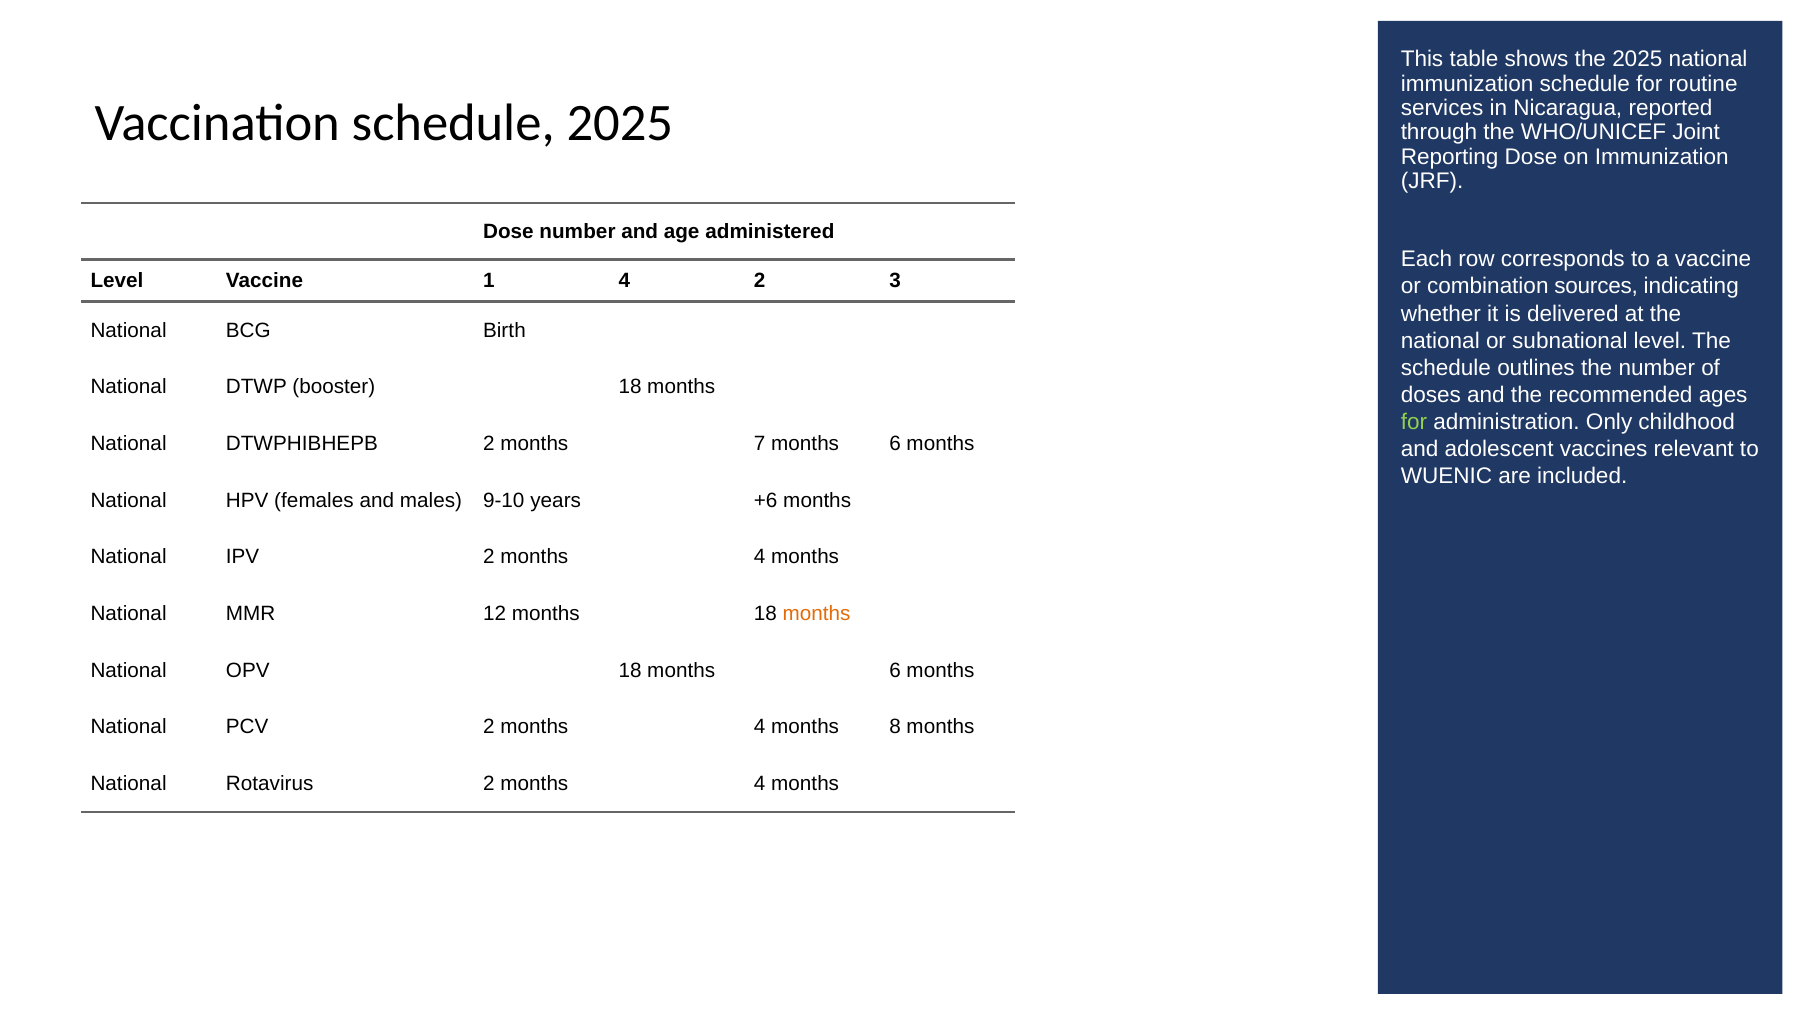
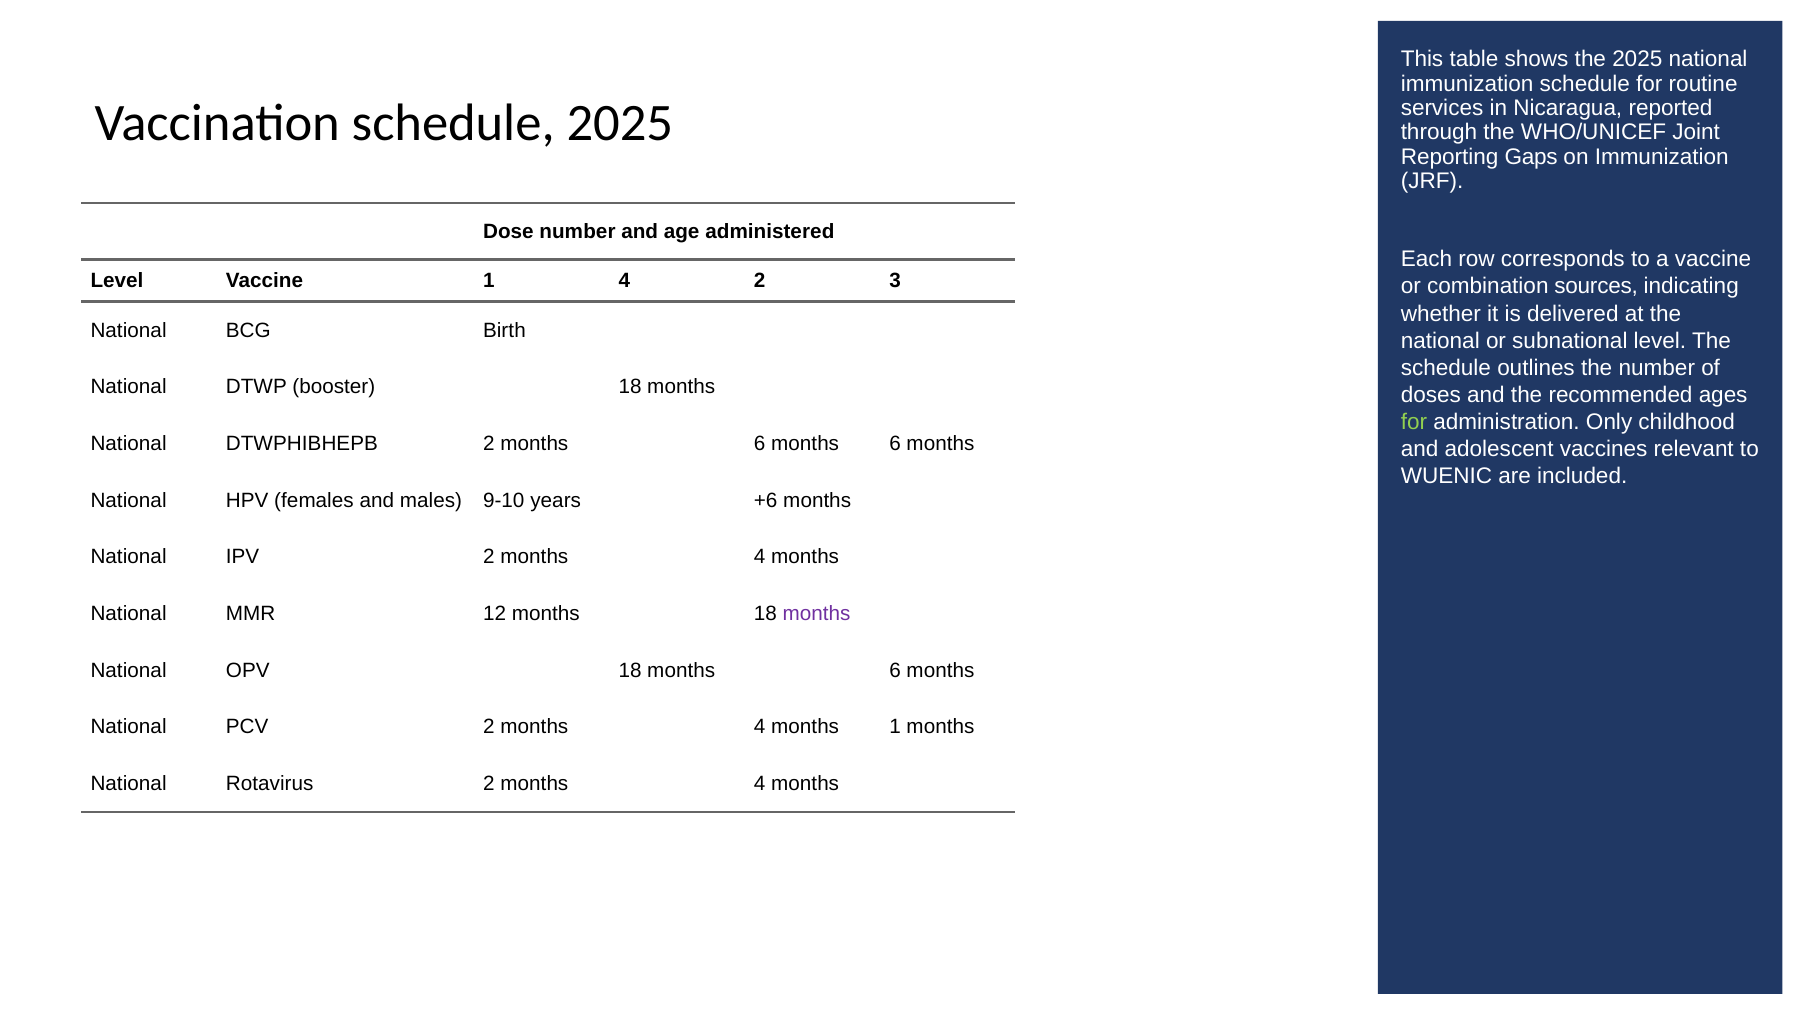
Reporting Dose: Dose -> Gaps
2 months 7: 7 -> 6
months at (817, 614) colour: orange -> purple
months 8: 8 -> 1
